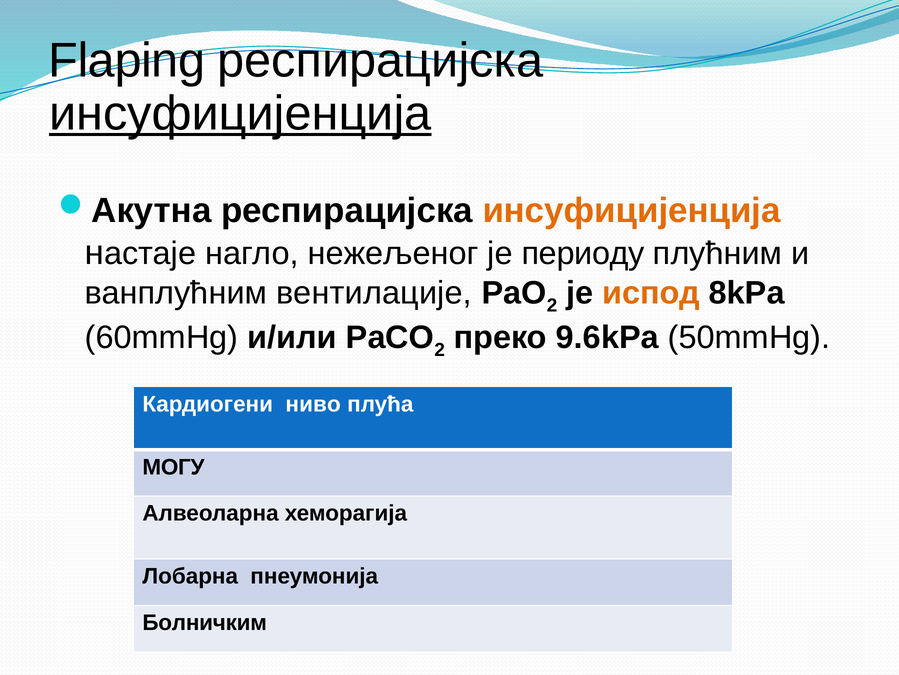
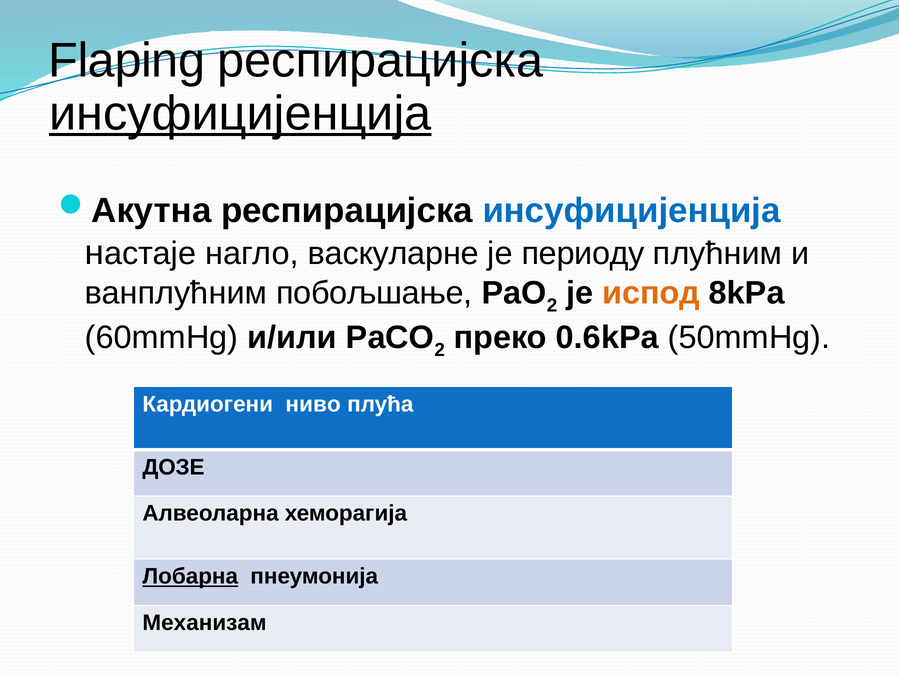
инсуфицијенција at (632, 211) colour: orange -> blue
нежељеног: нежељеног -> васкуларне
вентилације: вентилације -> побољшање
9.6kPa: 9.6kPa -> 0.6kPa
МОГУ: МОГУ -> ДОЗЕ
Лобарна underline: none -> present
Болничким: Болничким -> Механизам
